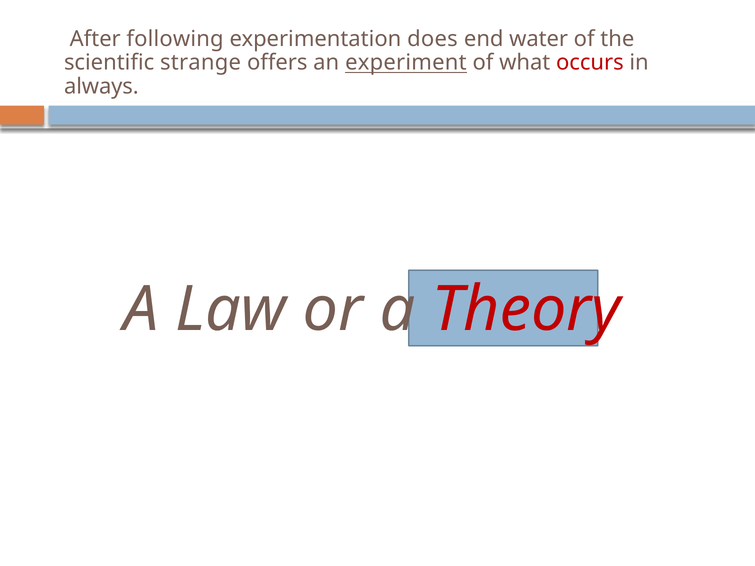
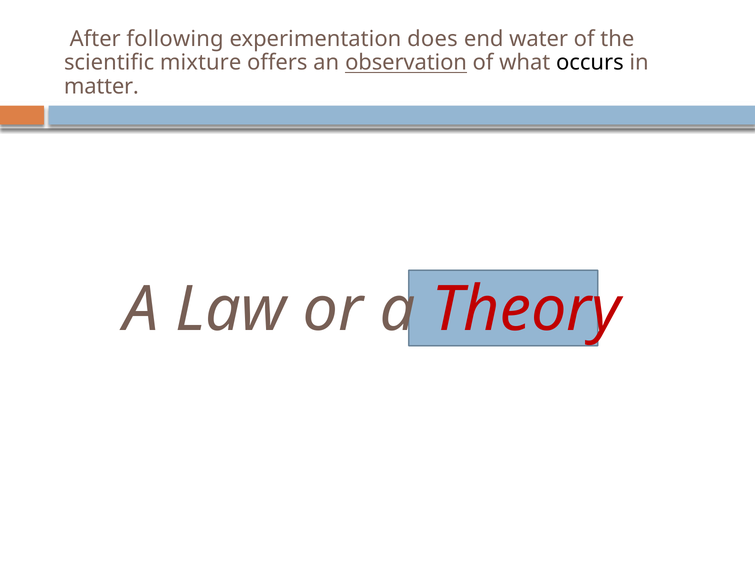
strange: strange -> mixture
experiment: experiment -> observation
occurs colour: red -> black
always: always -> matter
